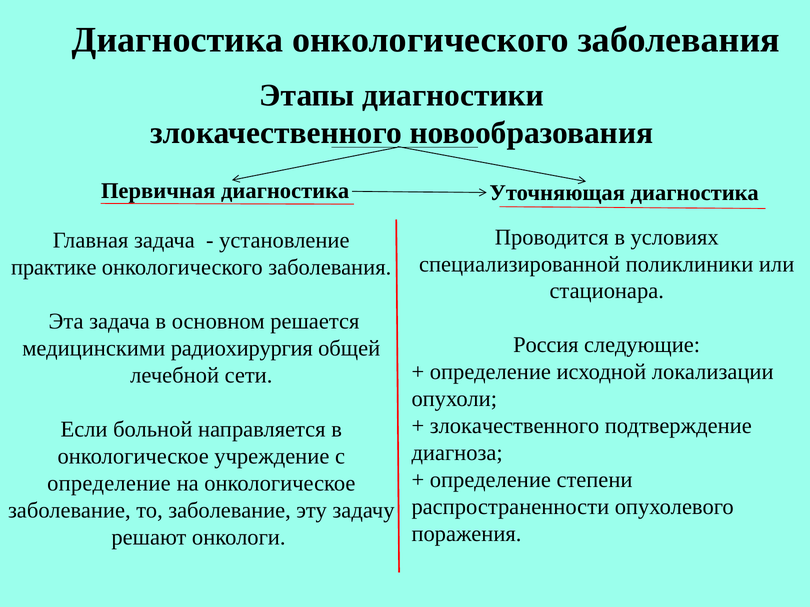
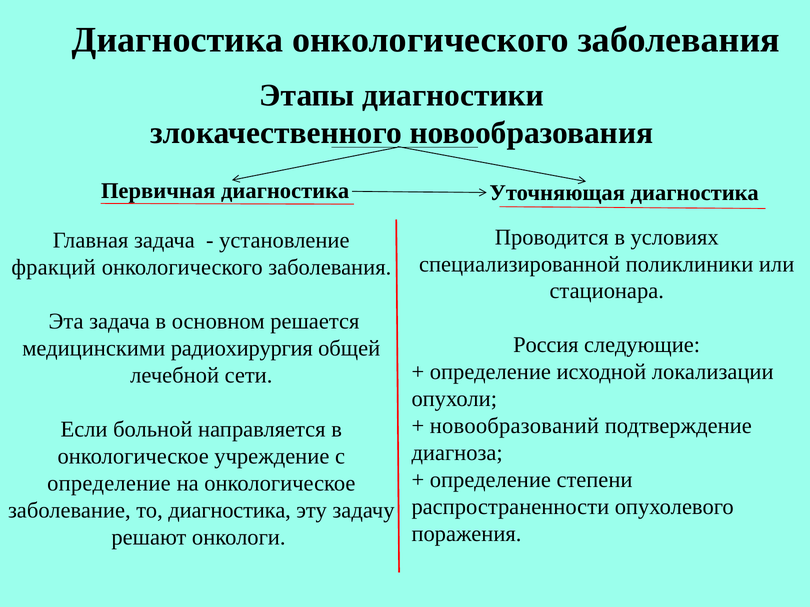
практике: практике -> фракций
злокачественного at (514, 426): злокачественного -> новообразований
то заболевание: заболевание -> диагностика
